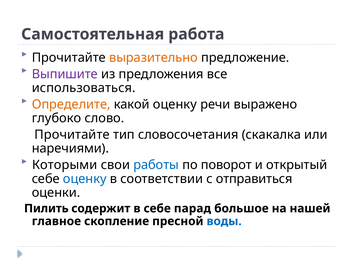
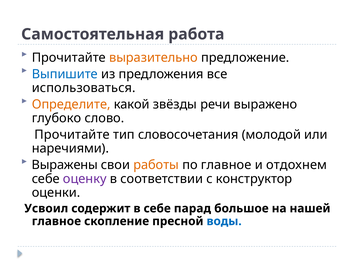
Выпишите colour: purple -> blue
какой оценку: оценку -> звёзды
скакалка: скакалка -> молодой
Которыми: Которыми -> Выражены
работы colour: blue -> orange
по поворот: поворот -> главное
открытый: открытый -> отдохнем
оценку at (85, 178) colour: blue -> purple
отправиться: отправиться -> конструктор
Пилить: Пилить -> Усвоил
